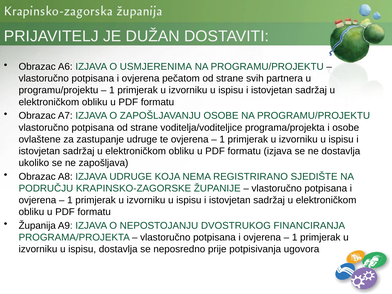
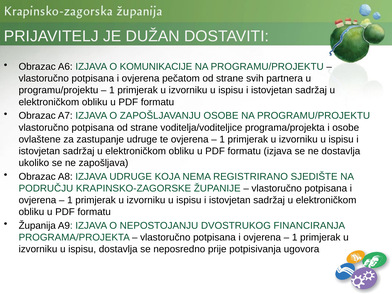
USMJERENIMA: USMJERENIMA -> KOMUNIKACIJE
